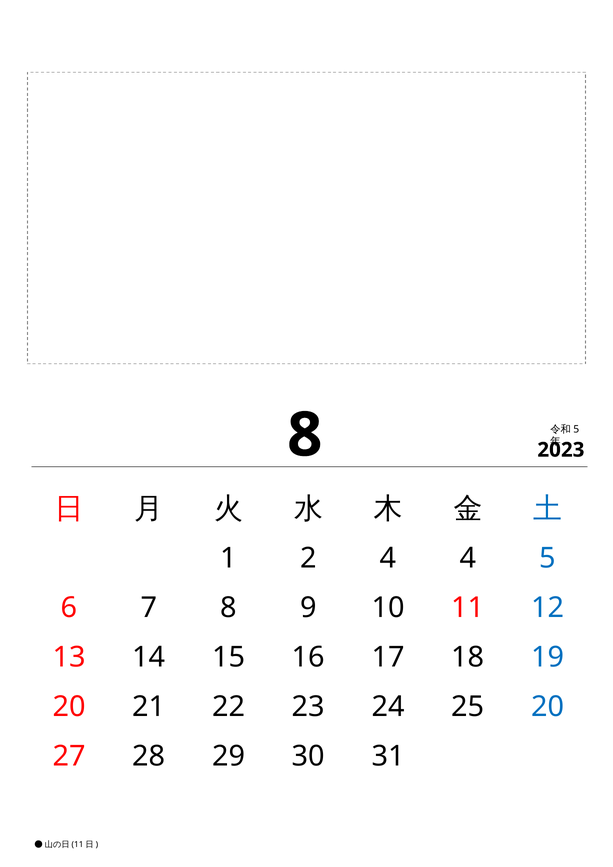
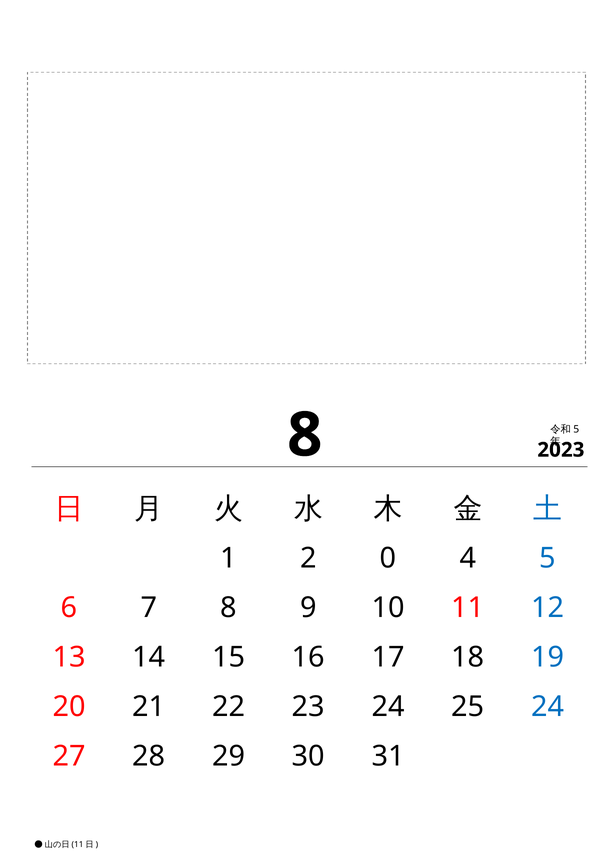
2 4: 4 -> 0
25 20: 20 -> 24
